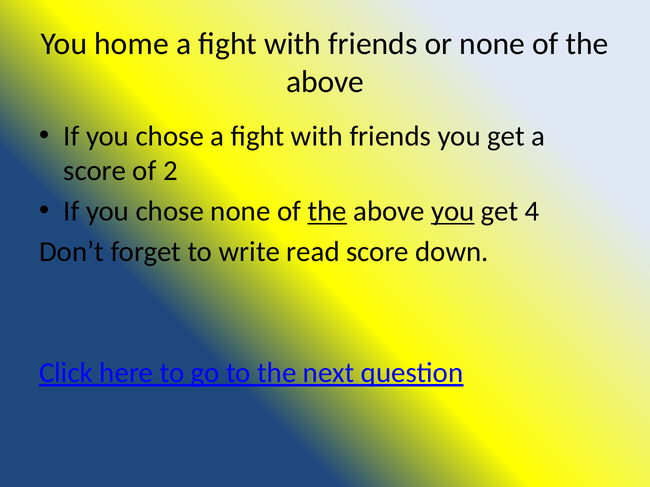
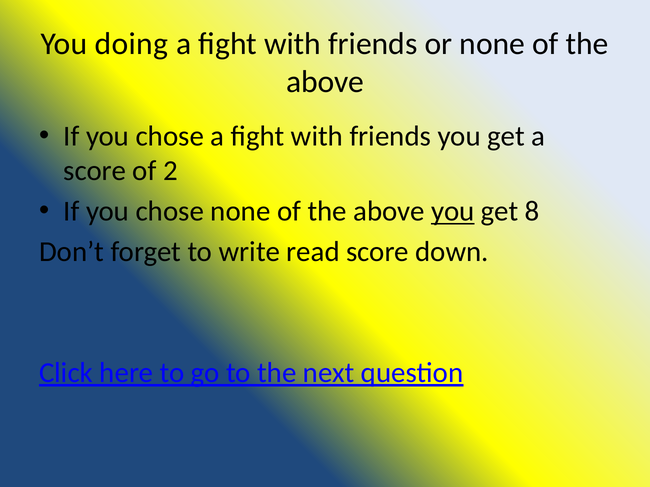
home: home -> doing
the at (327, 211) underline: present -> none
4: 4 -> 8
